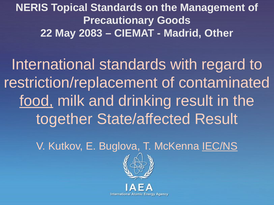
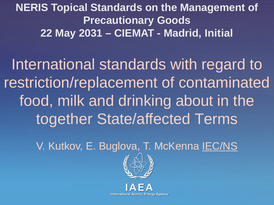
2083: 2083 -> 2031
Other: Other -> Initial
food underline: present -> none
drinking result: result -> about
State/affected Result: Result -> Terms
